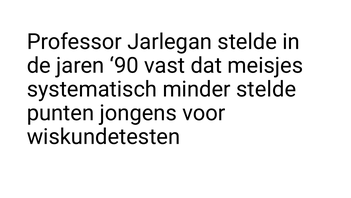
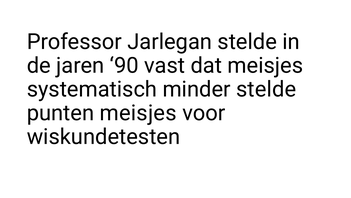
punten jongens: jongens -> meisjes
